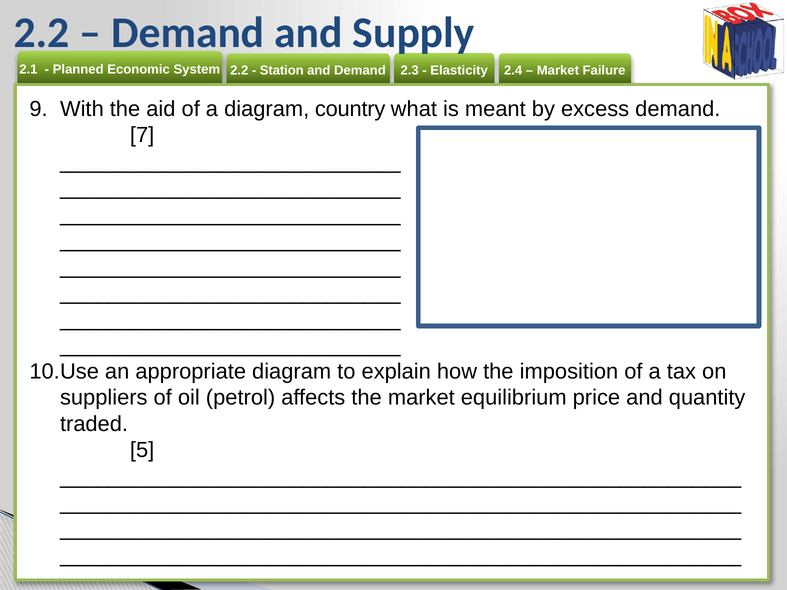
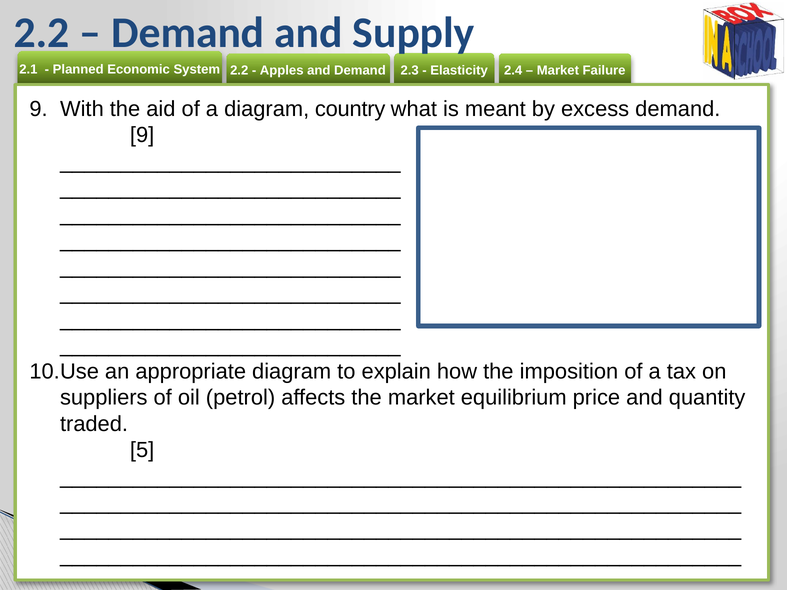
Station: Station -> Apples
7 at (142, 135): 7 -> 9
